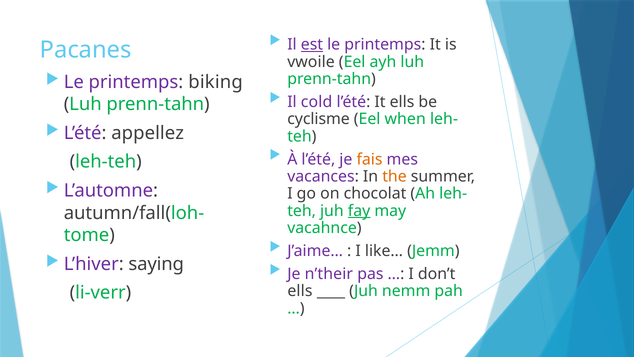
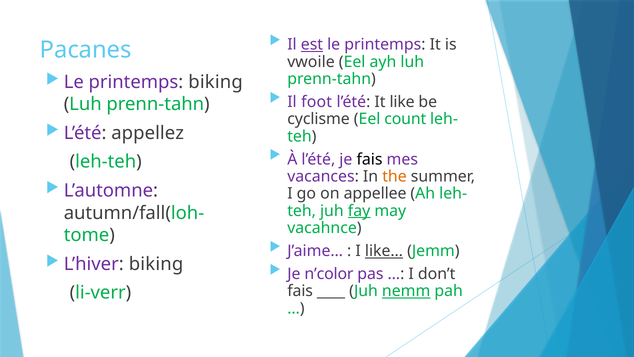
cold: cold -> foot
It ells: ells -> like
when: when -> count
fais at (370, 159) colour: orange -> black
chocolat: chocolat -> appellee
like… underline: none -> present
L’hiver saying: saying -> biking
n’their: n’their -> n’color
ells at (300, 291): ells -> fais
nemm underline: none -> present
